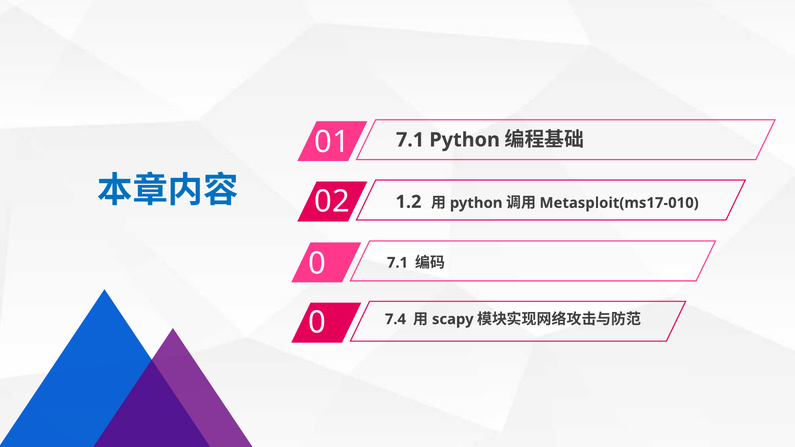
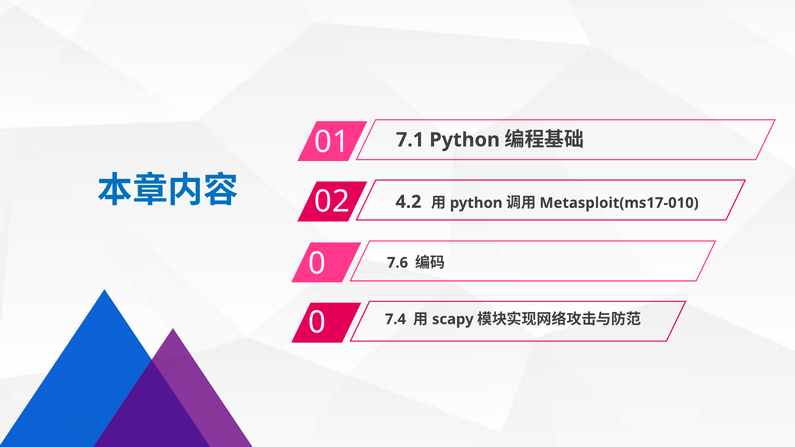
1.2: 1.2 -> 4.2
7.1 at (397, 263): 7.1 -> 7.6
